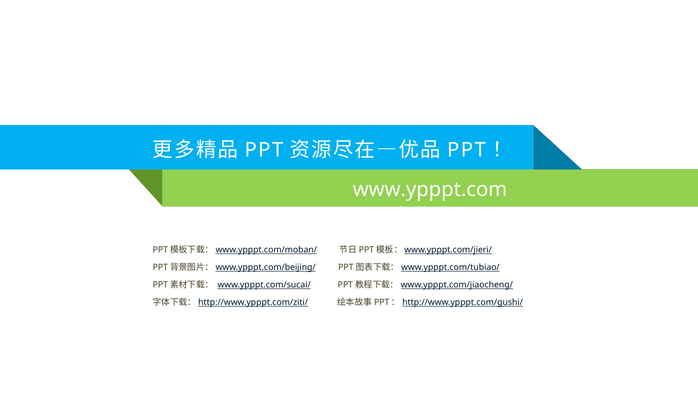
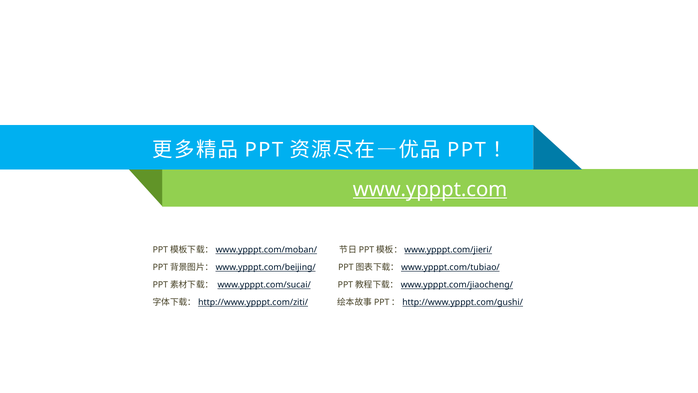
www.ypppt.com underline: none -> present
